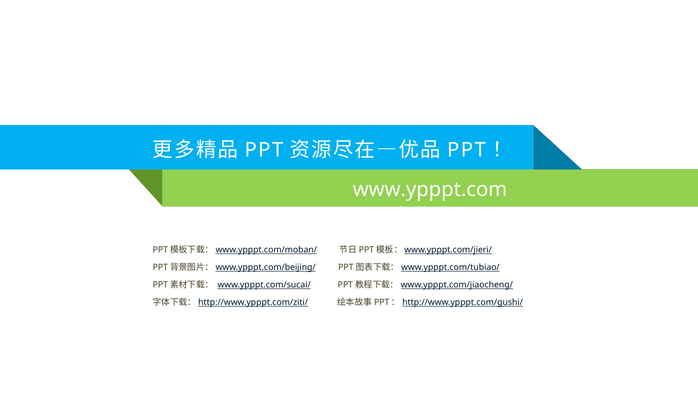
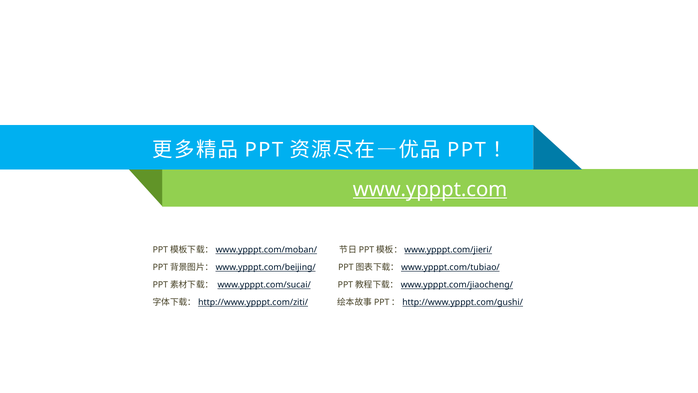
www.ypppt.com underline: none -> present
